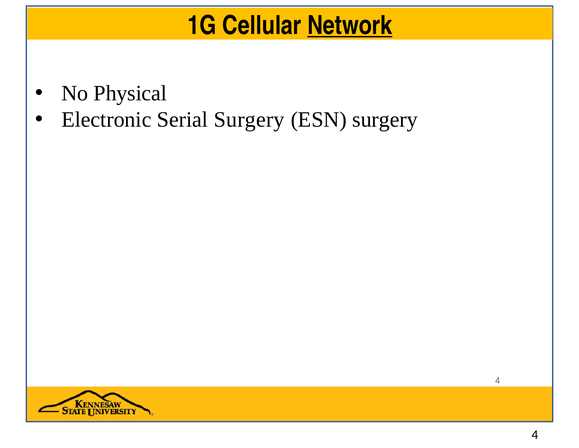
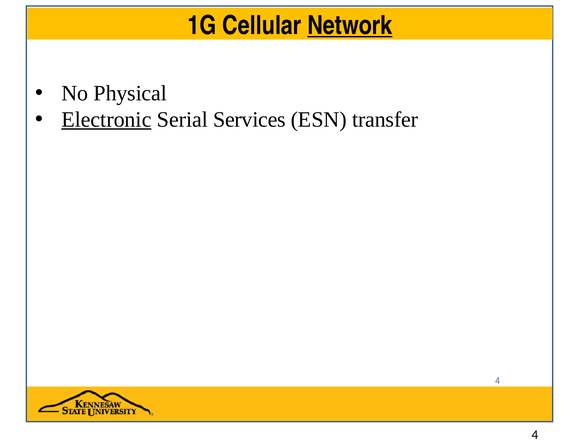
Electronic underline: none -> present
Serial Surgery: Surgery -> Services
ESN surgery: surgery -> transfer
